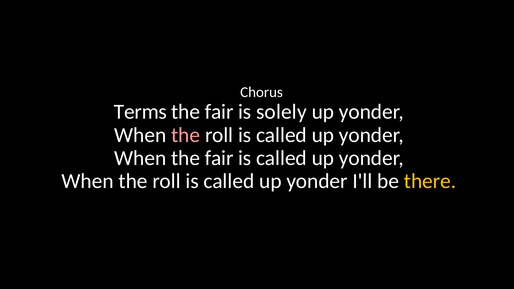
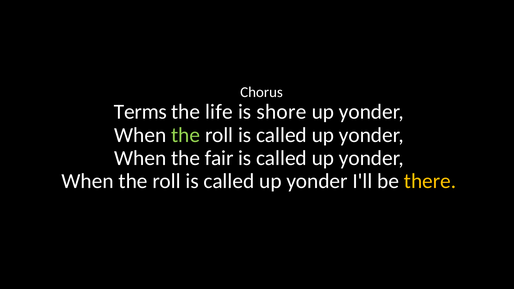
fair at (219, 112): fair -> life
solely: solely -> shore
the at (186, 135) colour: pink -> light green
